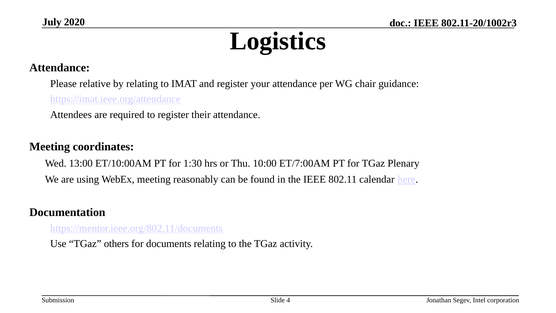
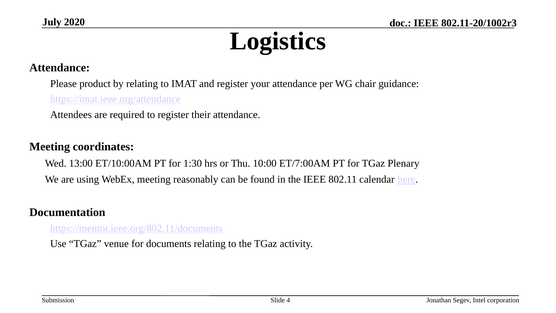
relative: relative -> product
others: others -> venue
